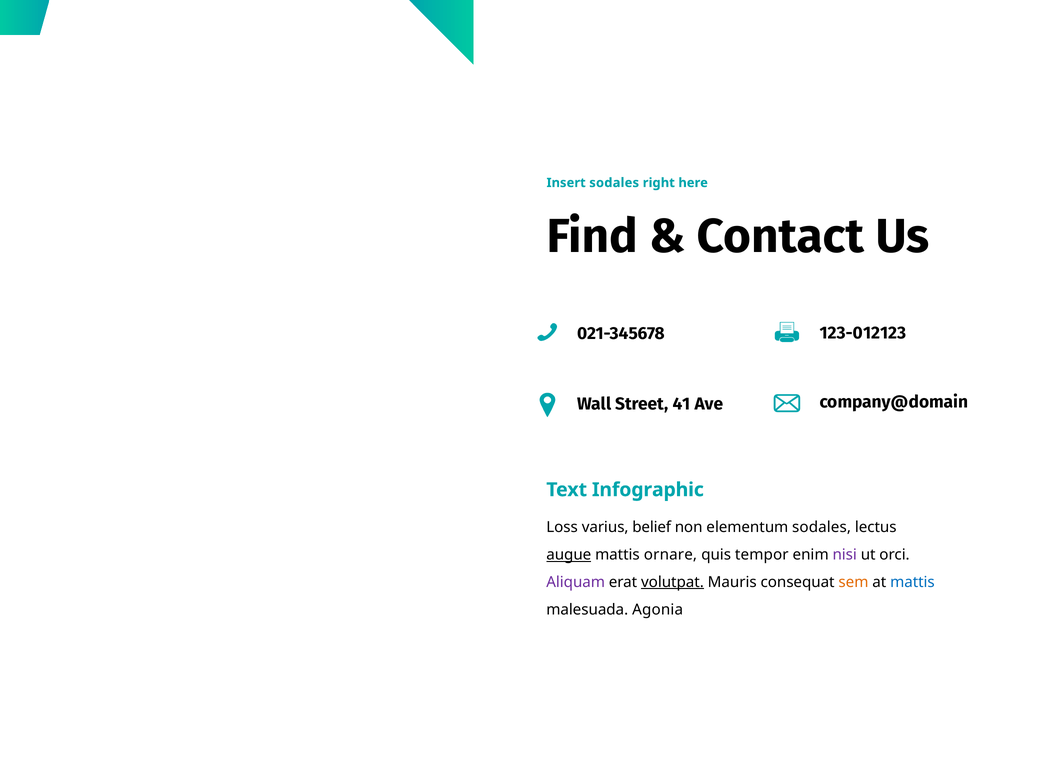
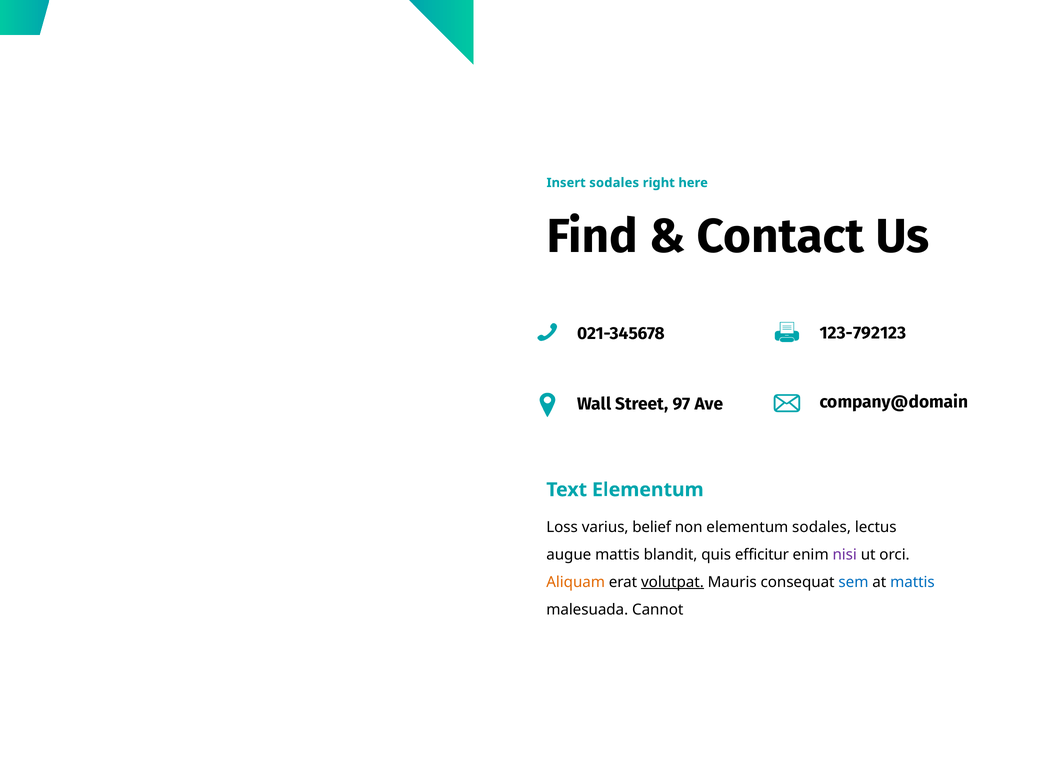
123-012123: 123-012123 -> 123-792123
41: 41 -> 97
Text Infographic: Infographic -> Elementum
augue underline: present -> none
ornare: ornare -> blandit
tempor: tempor -> efficitur
Aliquam colour: purple -> orange
sem colour: orange -> blue
Agonia: Agonia -> Cannot
